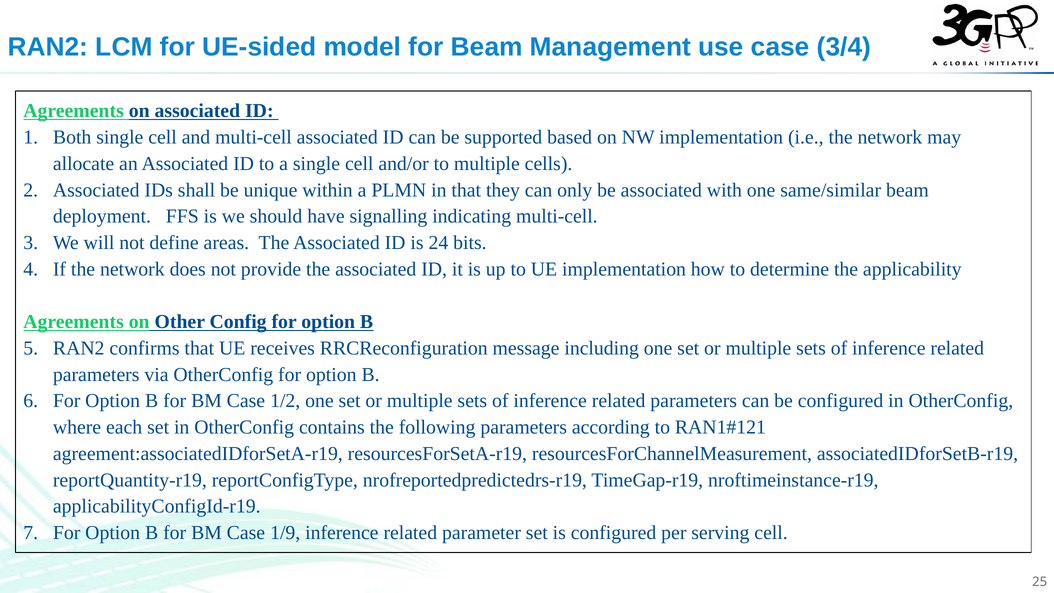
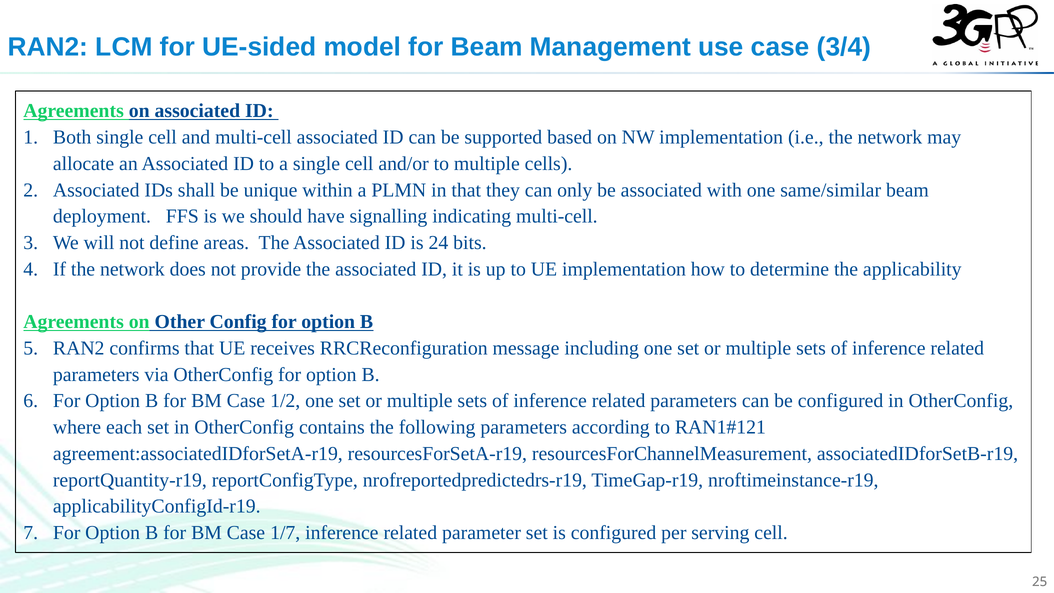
1/9: 1/9 -> 1/7
